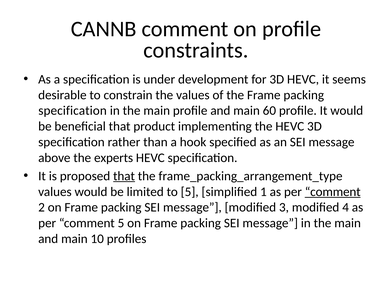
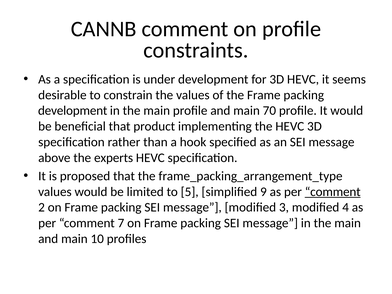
specification at (73, 111): specification -> development
60: 60 -> 70
that at (124, 176) underline: present -> none
1: 1 -> 9
comment 5: 5 -> 7
